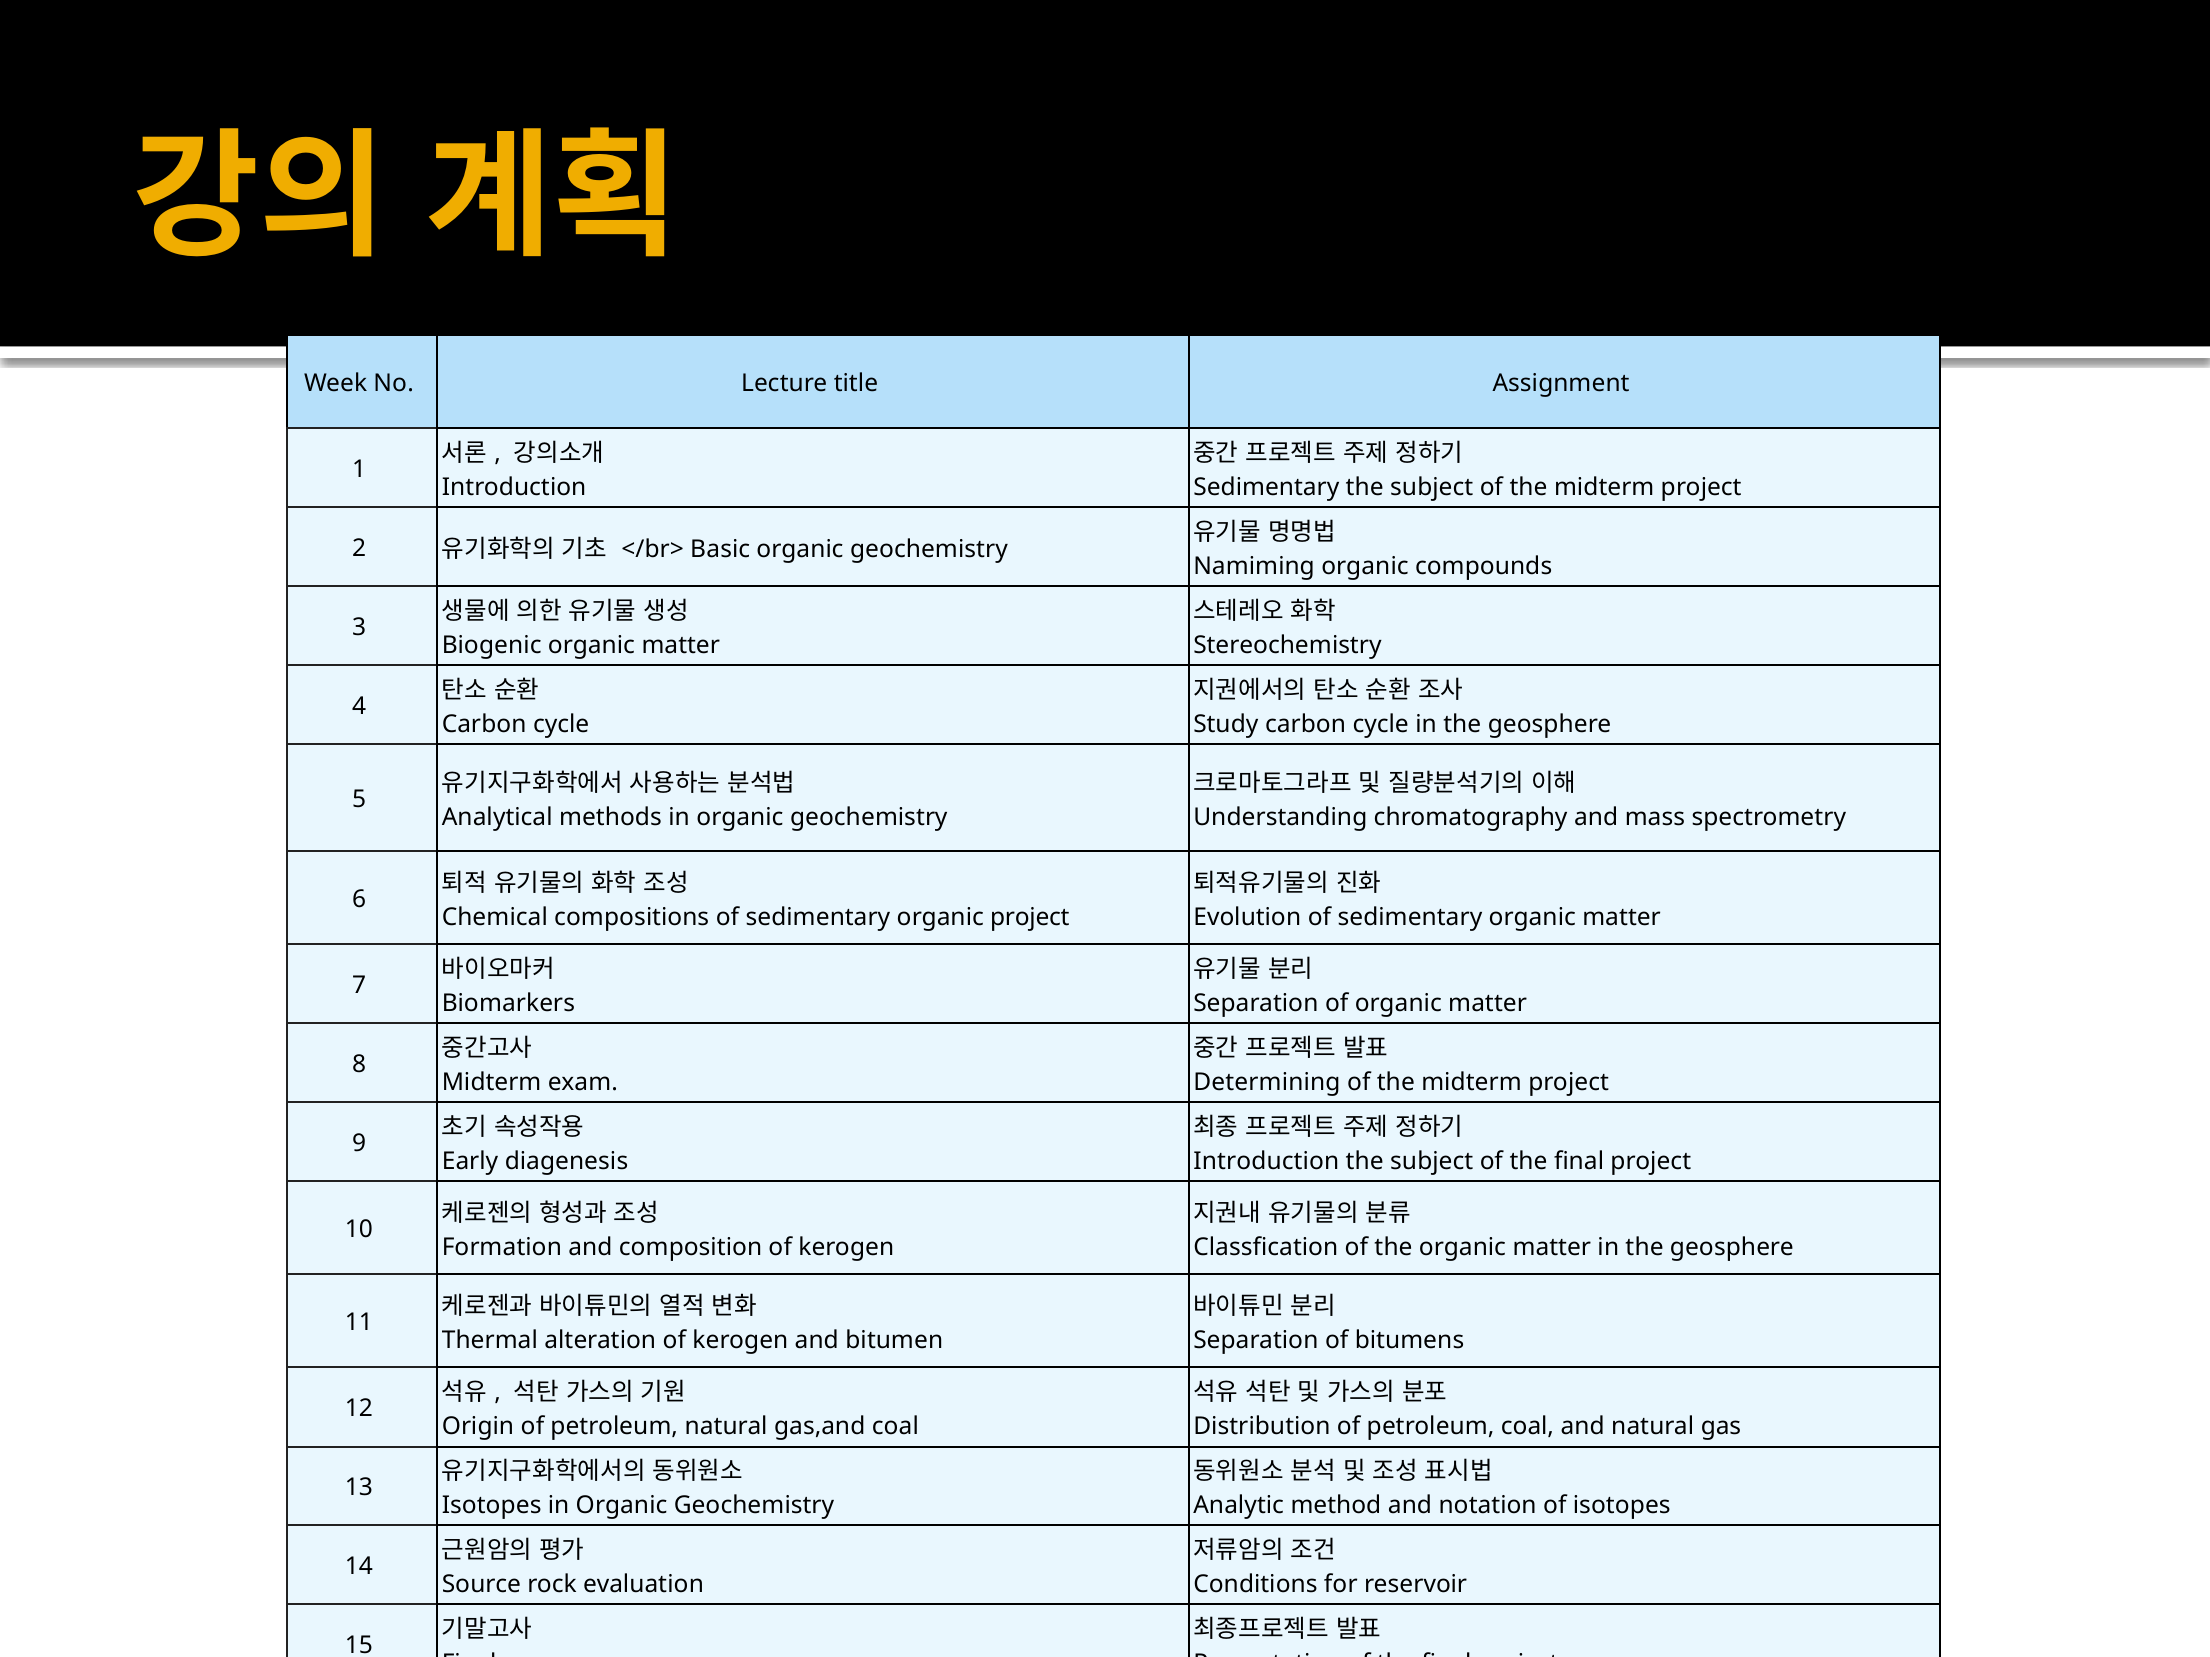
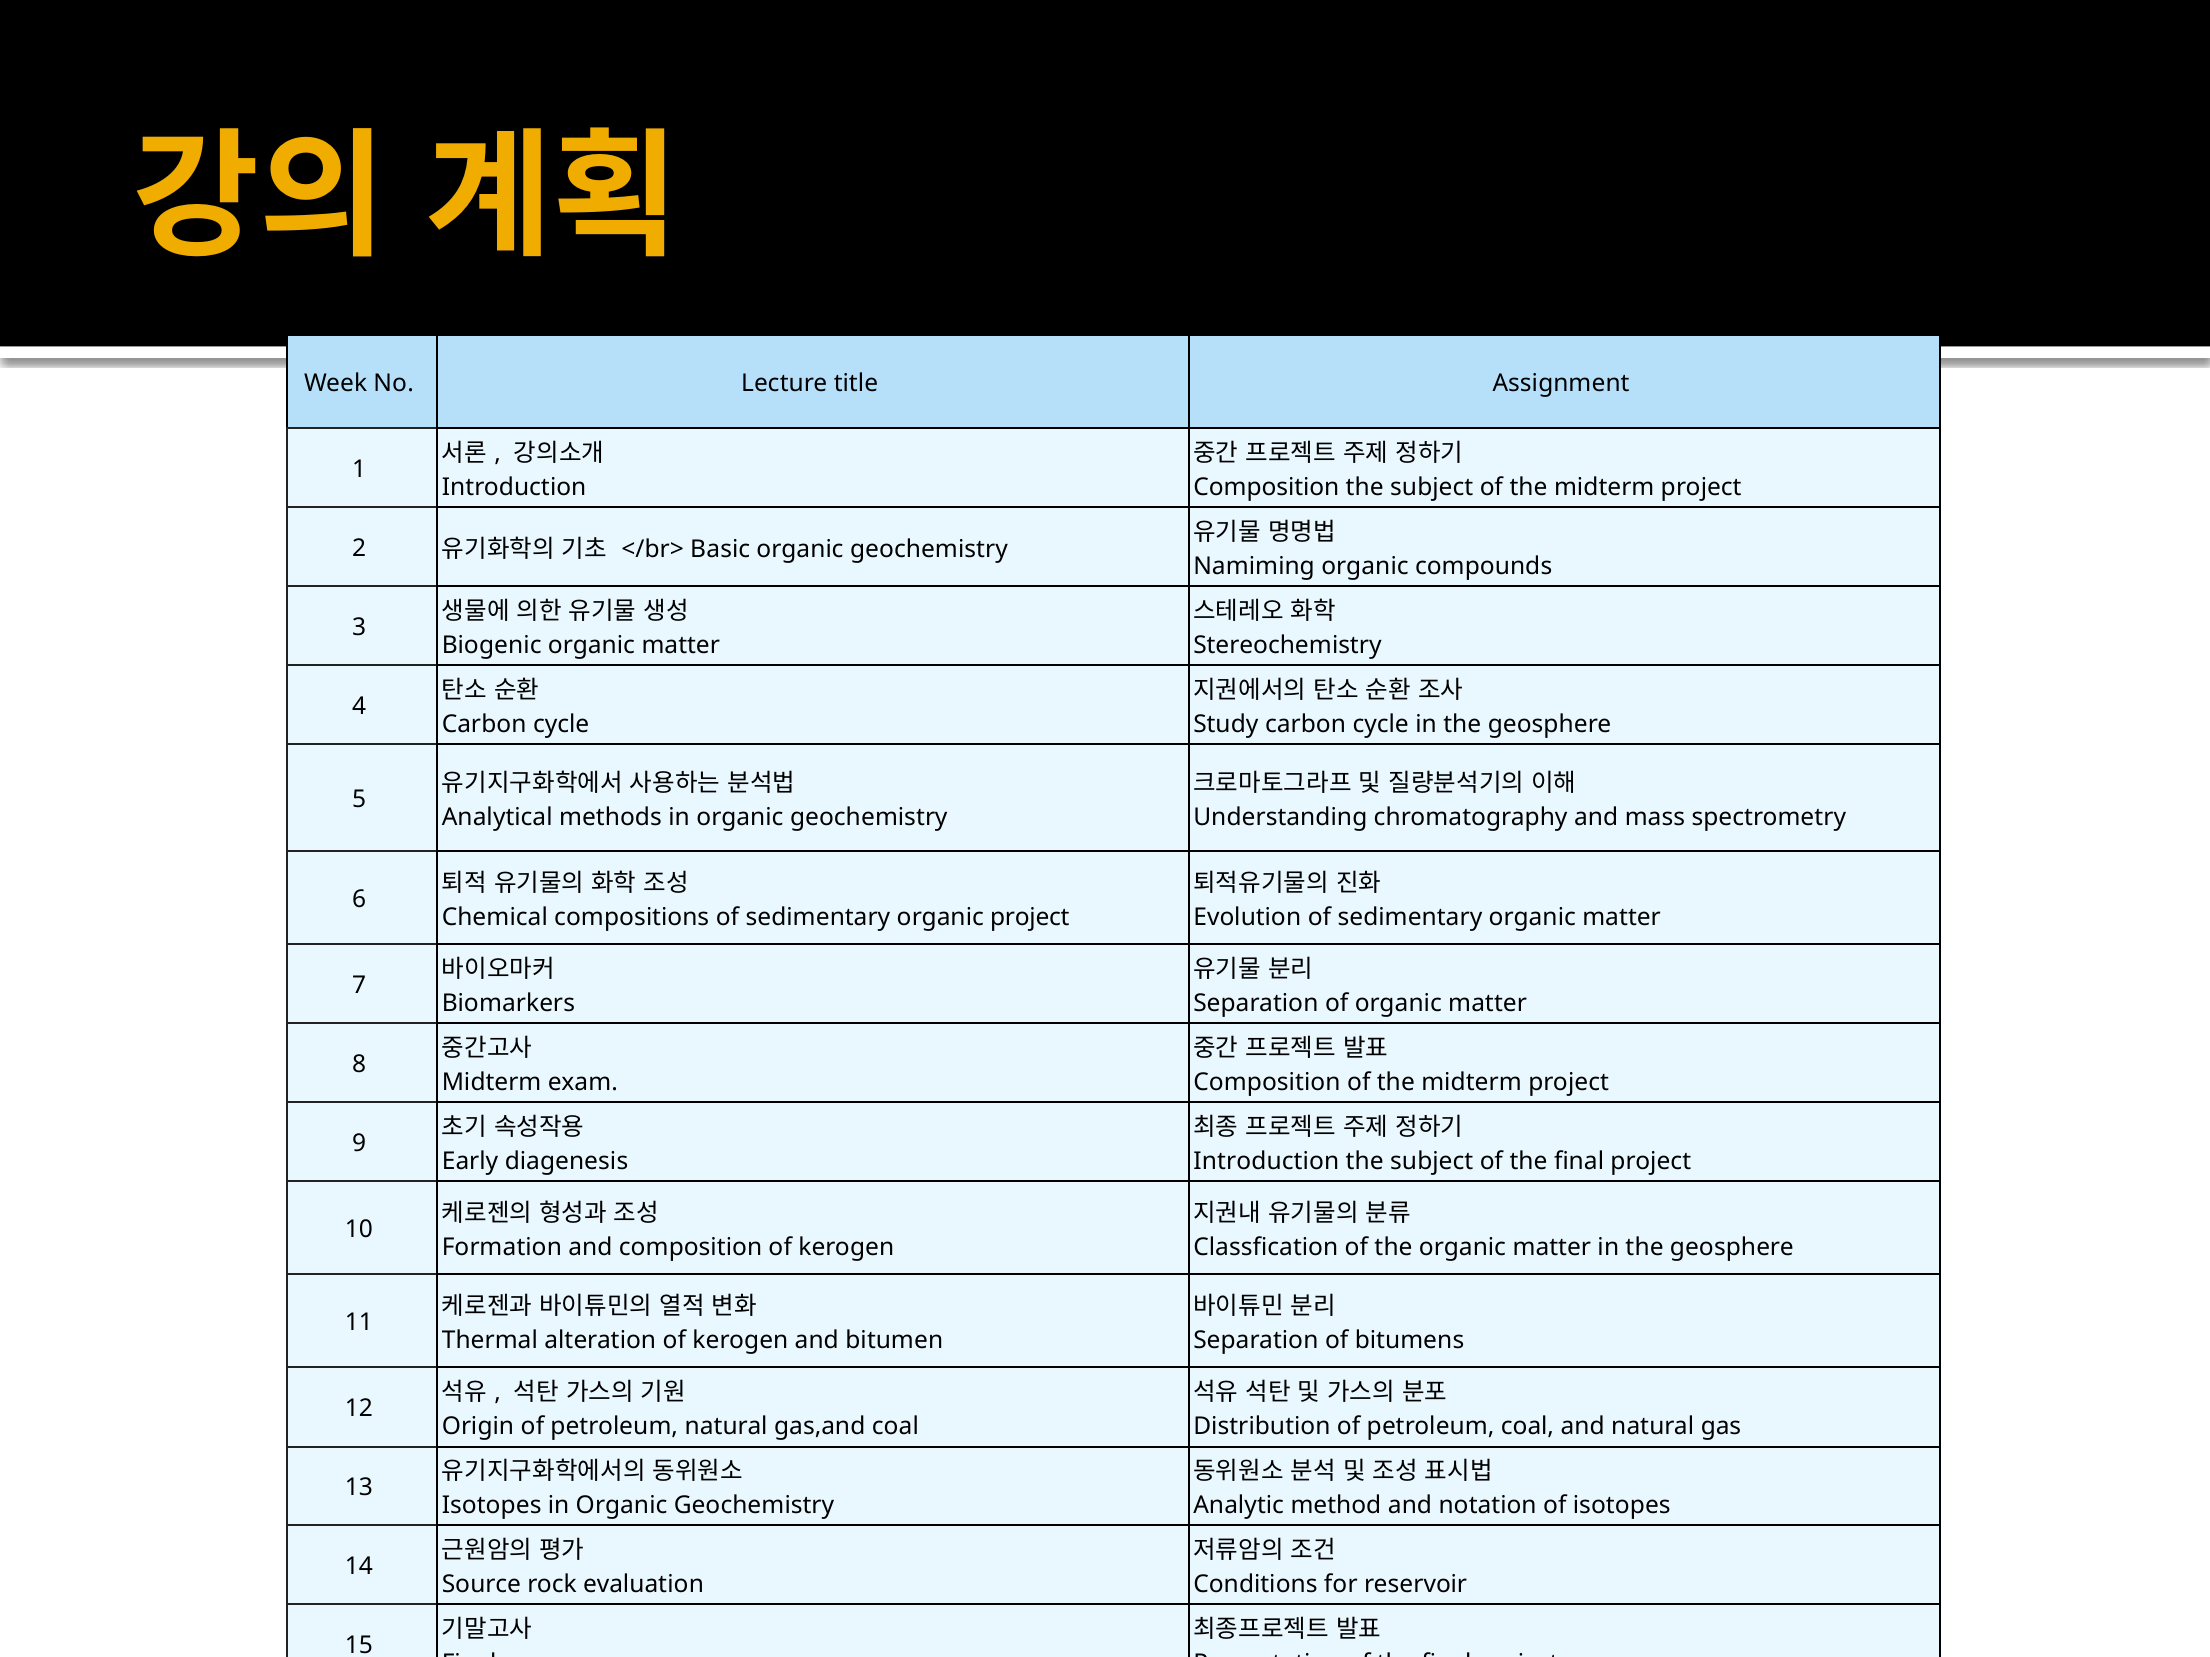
Sedimentary at (1266, 487): Sedimentary -> Composition
Determining at (1267, 1082): Determining -> Composition
